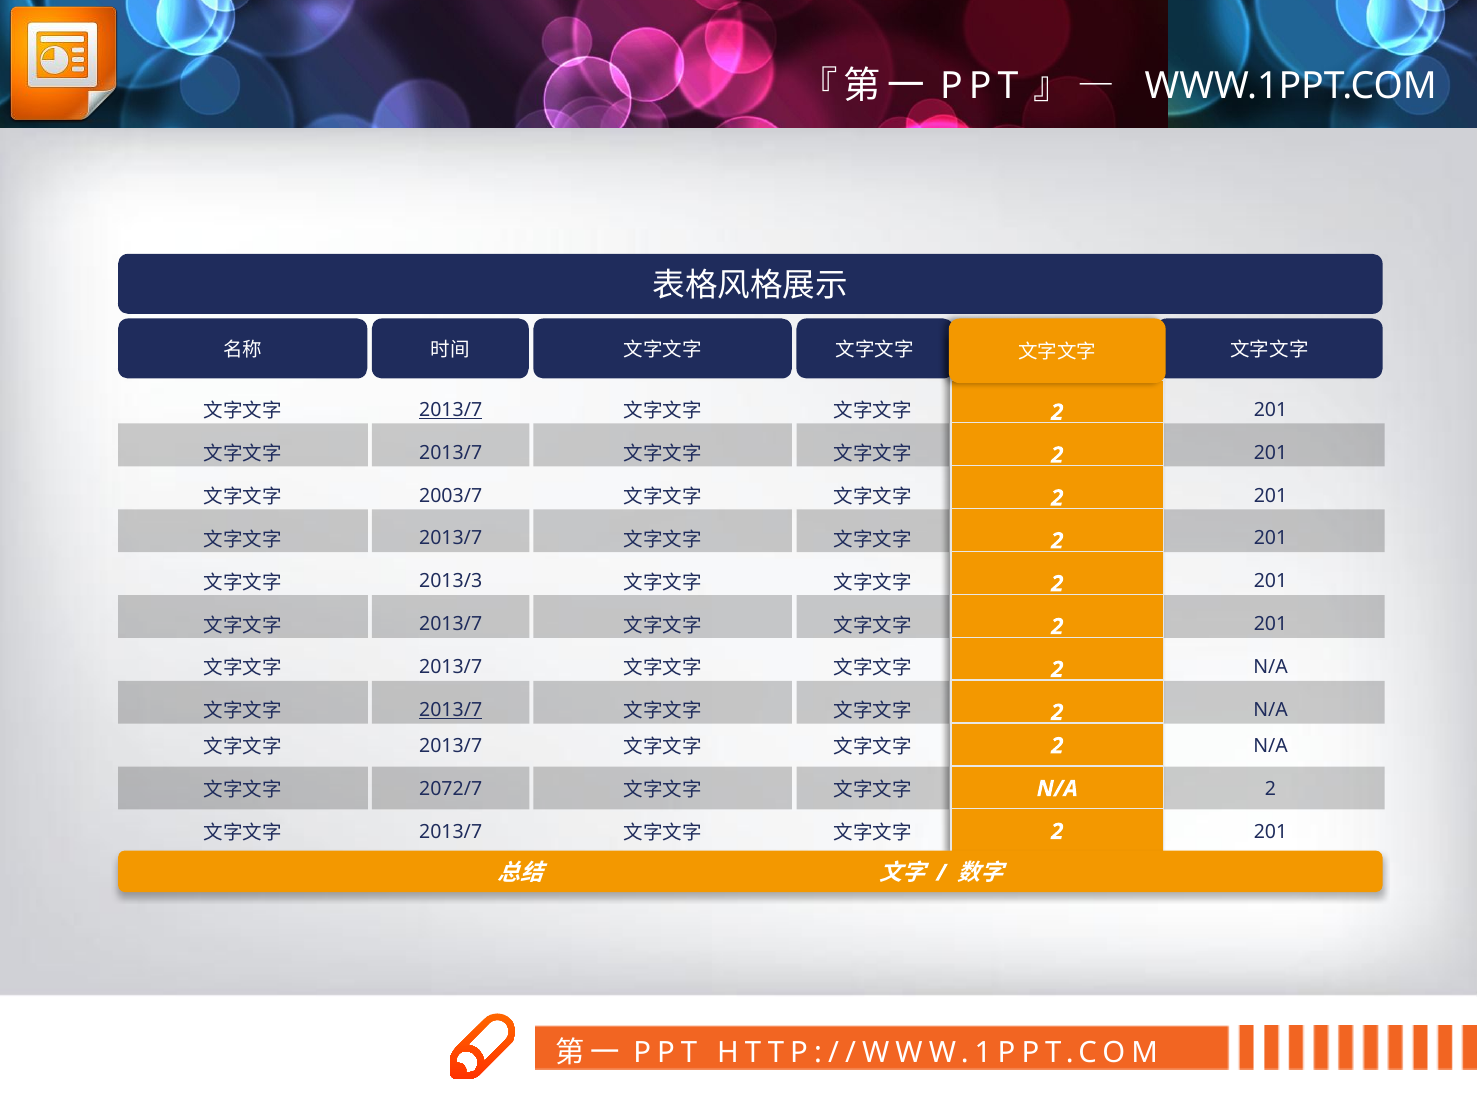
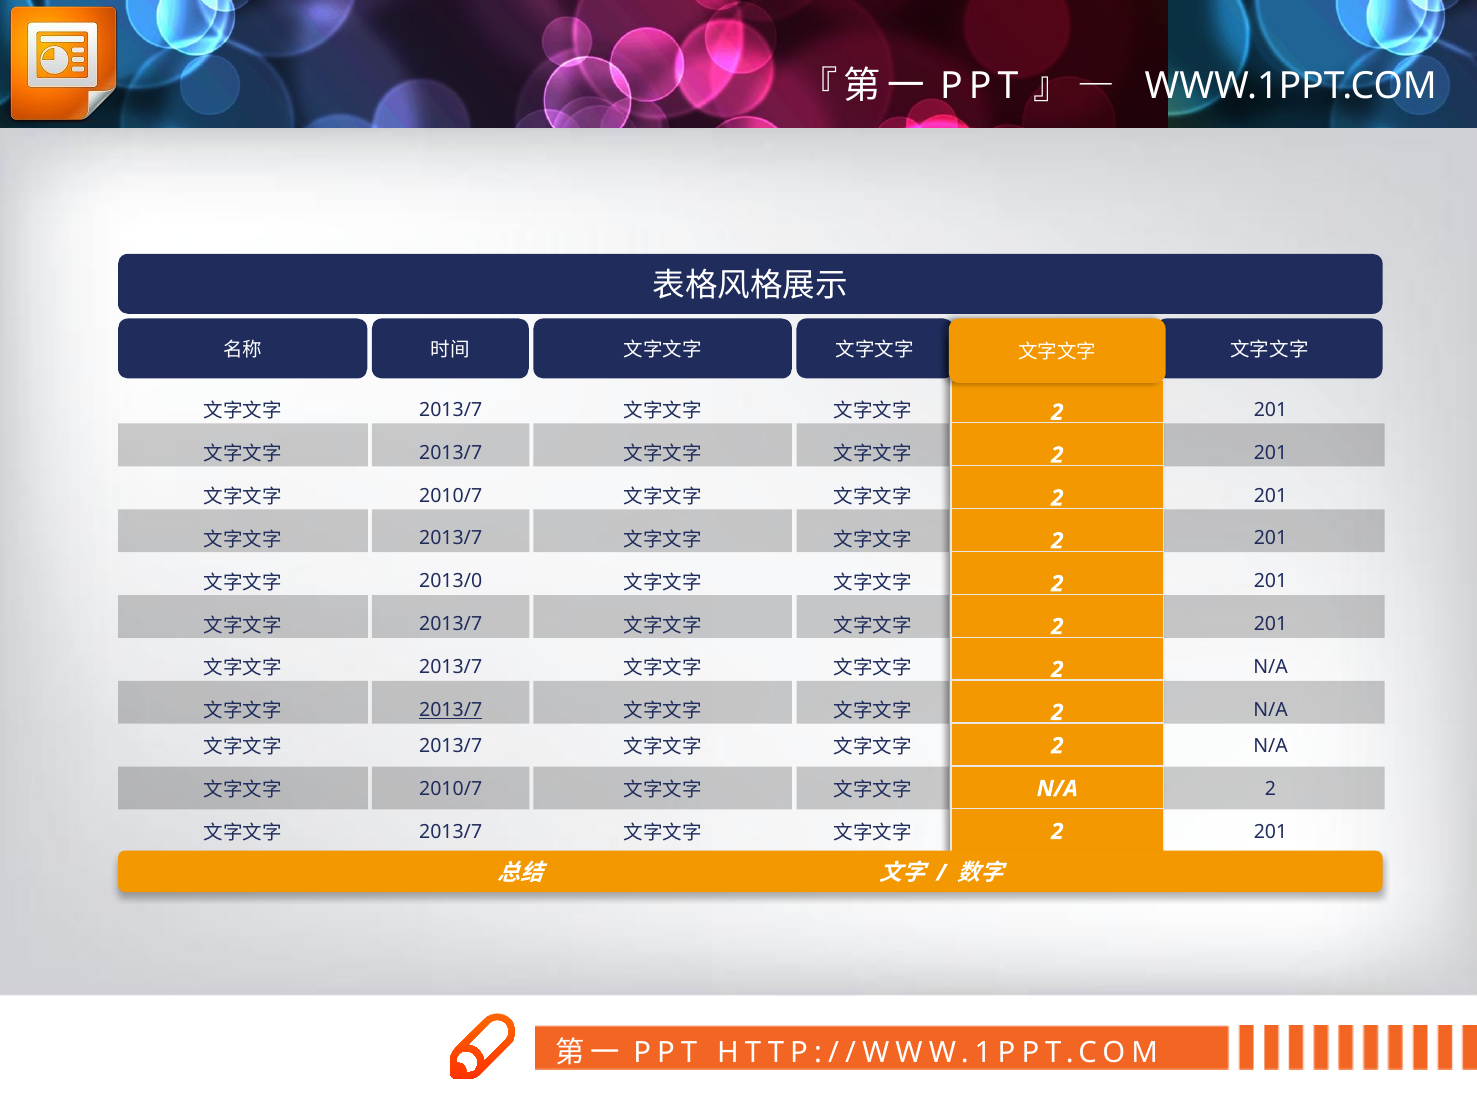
2013/7 at (451, 410) underline: present -> none
2003/7 at (451, 495): 2003/7 -> 2010/7
2013/3: 2013/3 -> 2013/0
2072/7 at (451, 789): 2072/7 -> 2010/7
